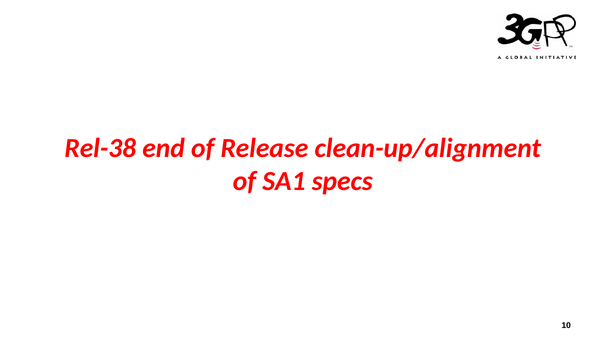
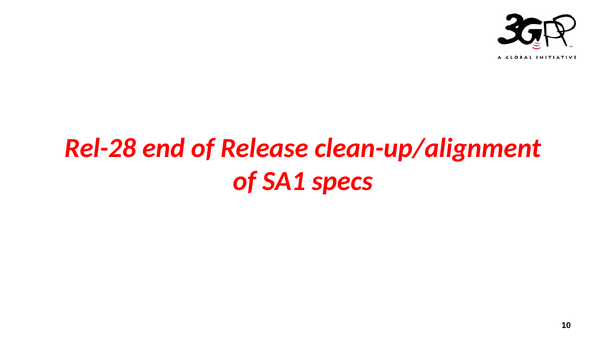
Rel-38: Rel-38 -> Rel-28
